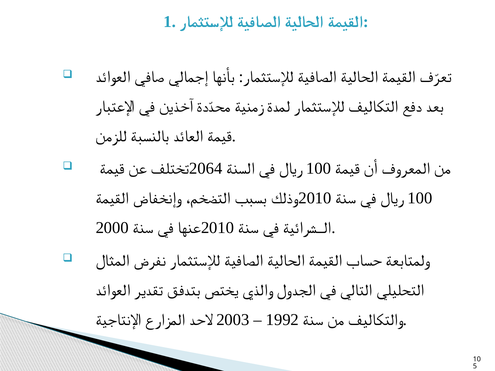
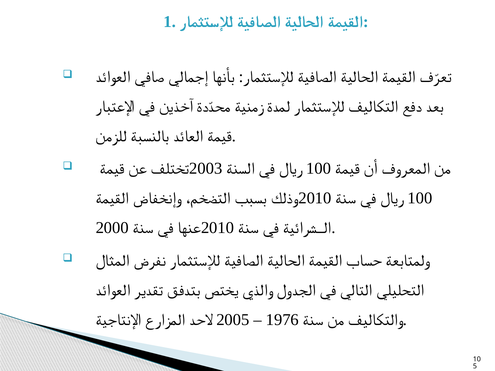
2064: 2064 -> 2003
2003: 2003 -> 2005
1992: 1992 -> 1976
